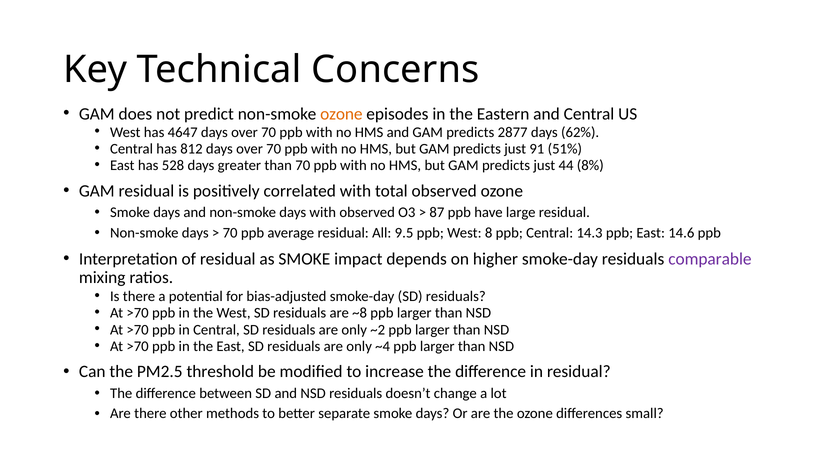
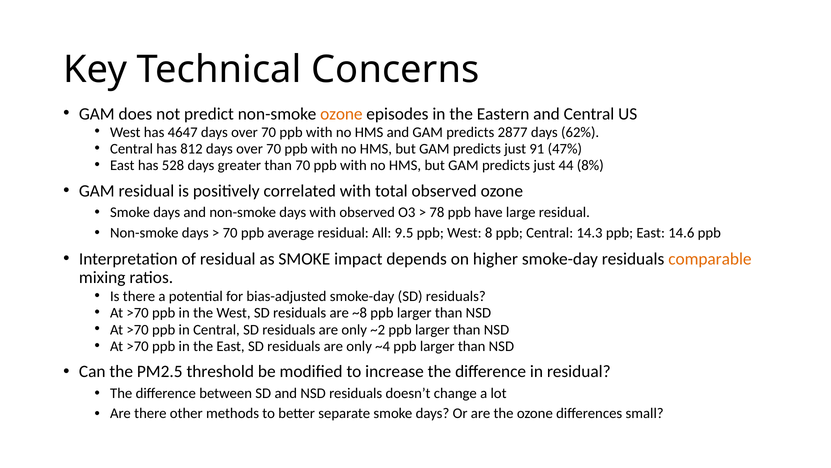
51%: 51% -> 47%
87: 87 -> 78
comparable colour: purple -> orange
